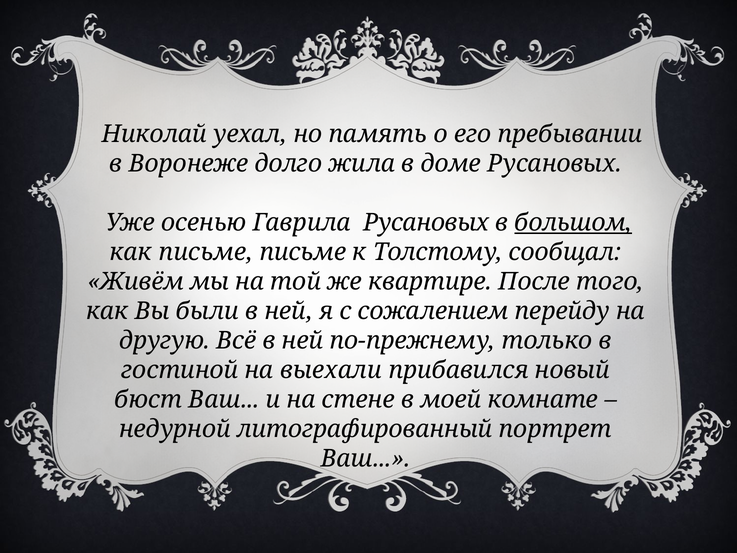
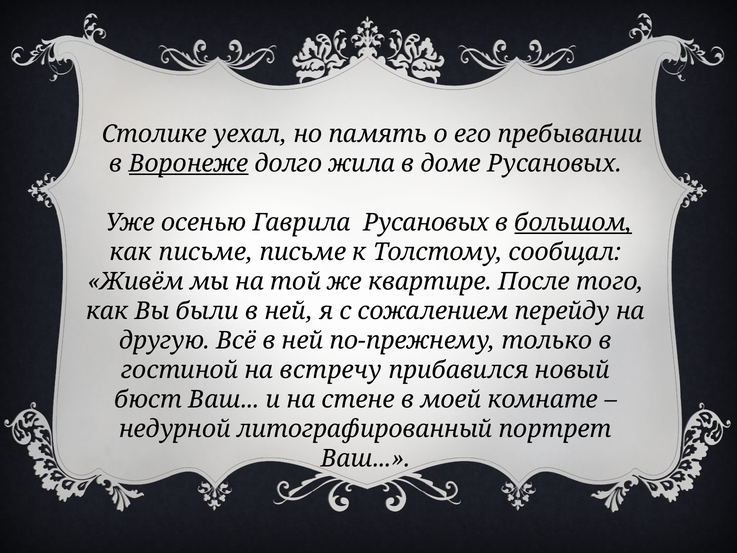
Николай: Николай -> Столике
Воронеже underline: none -> present
выехали: выехали -> встречу
